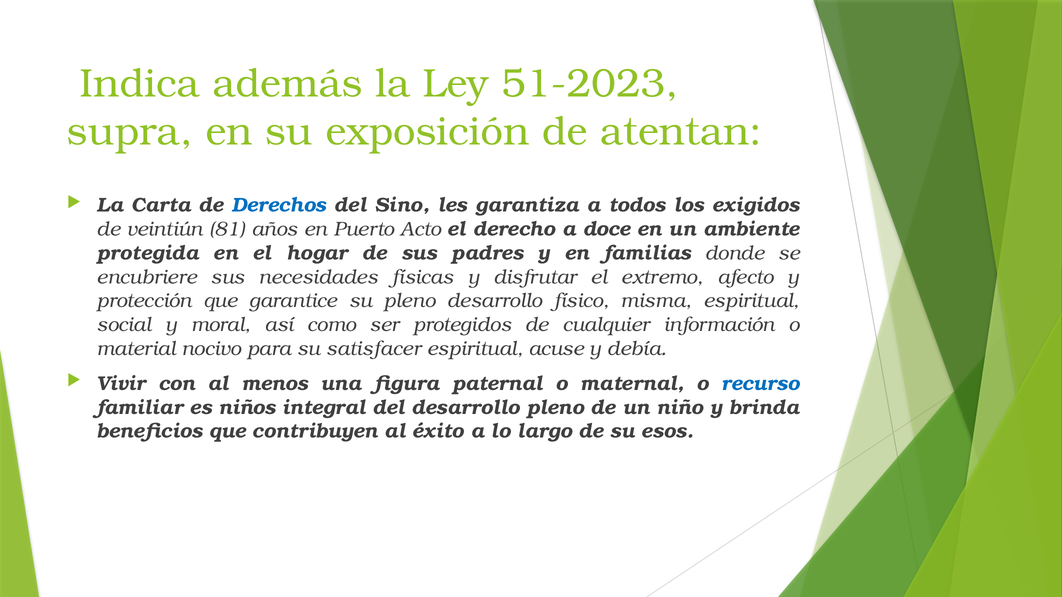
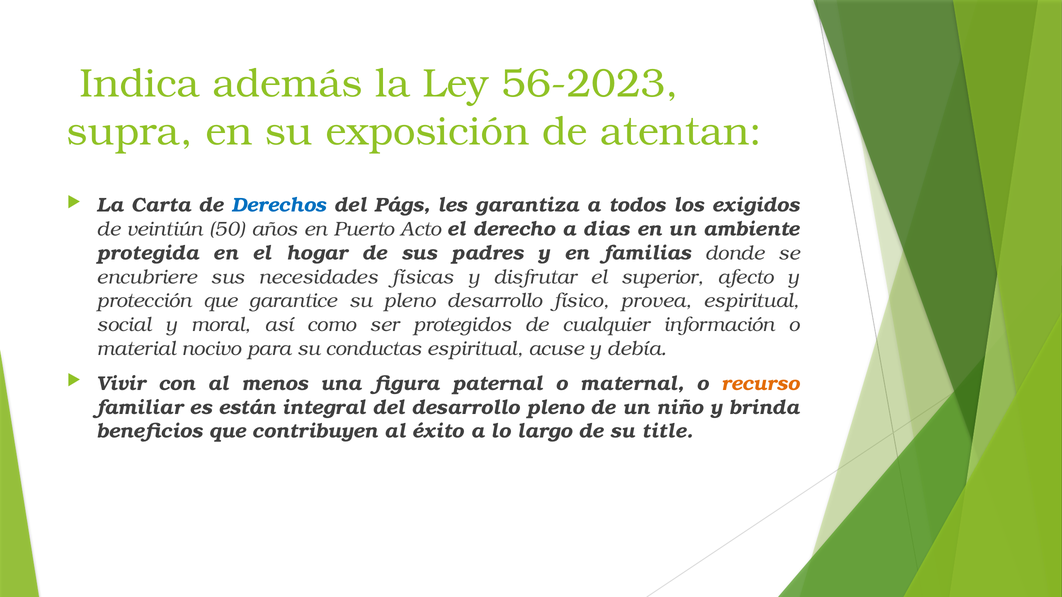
51-2023: 51-2023 -> 56-2023
Sino: Sino -> Págs
81: 81 -> 50
doce: doce -> dias
extremo: extremo -> superior
misma: misma -> provea
satisfacer: satisfacer -> conductas
recurso colour: blue -> orange
niños: niños -> están
esos: esos -> title
